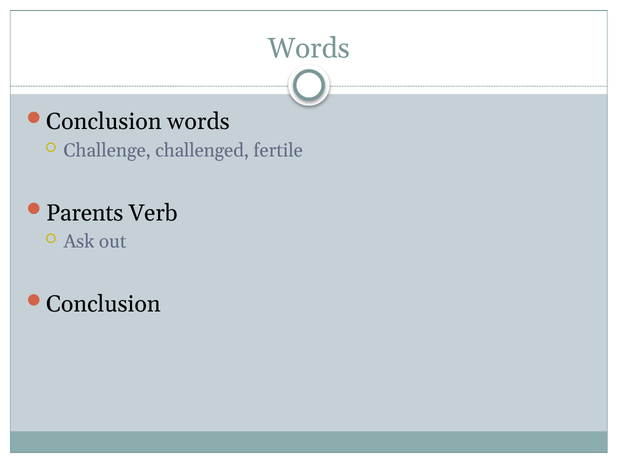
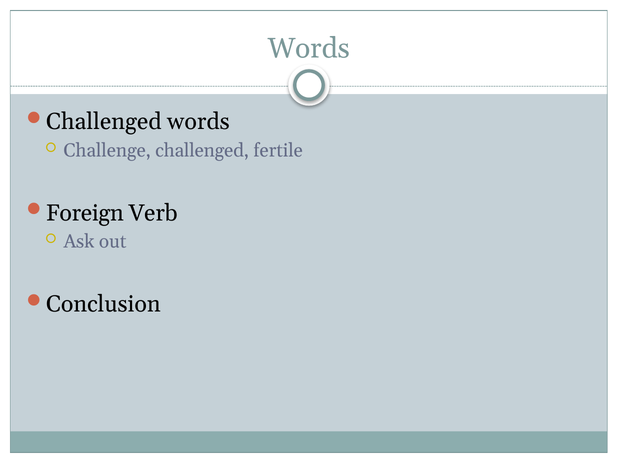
Conclusion at (104, 122): Conclusion -> Challenged
Parents: Parents -> Foreign
